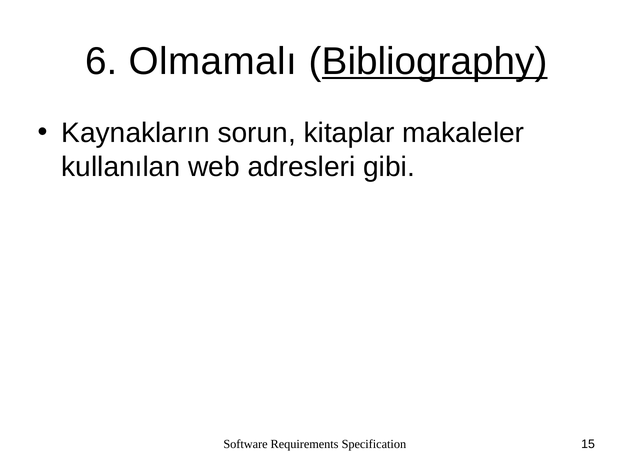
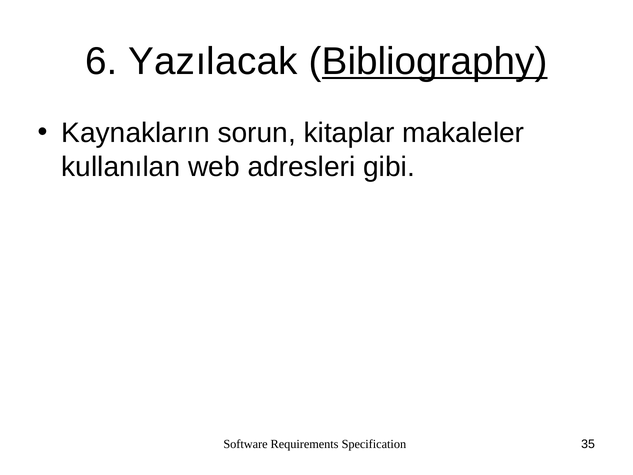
Olmamalı: Olmamalı -> Yazılacak
15: 15 -> 35
